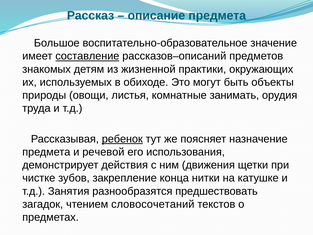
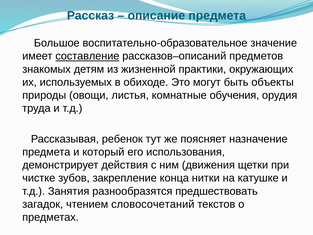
занимать: занимать -> обучения
ребенок underline: present -> none
речевой: речевой -> который
